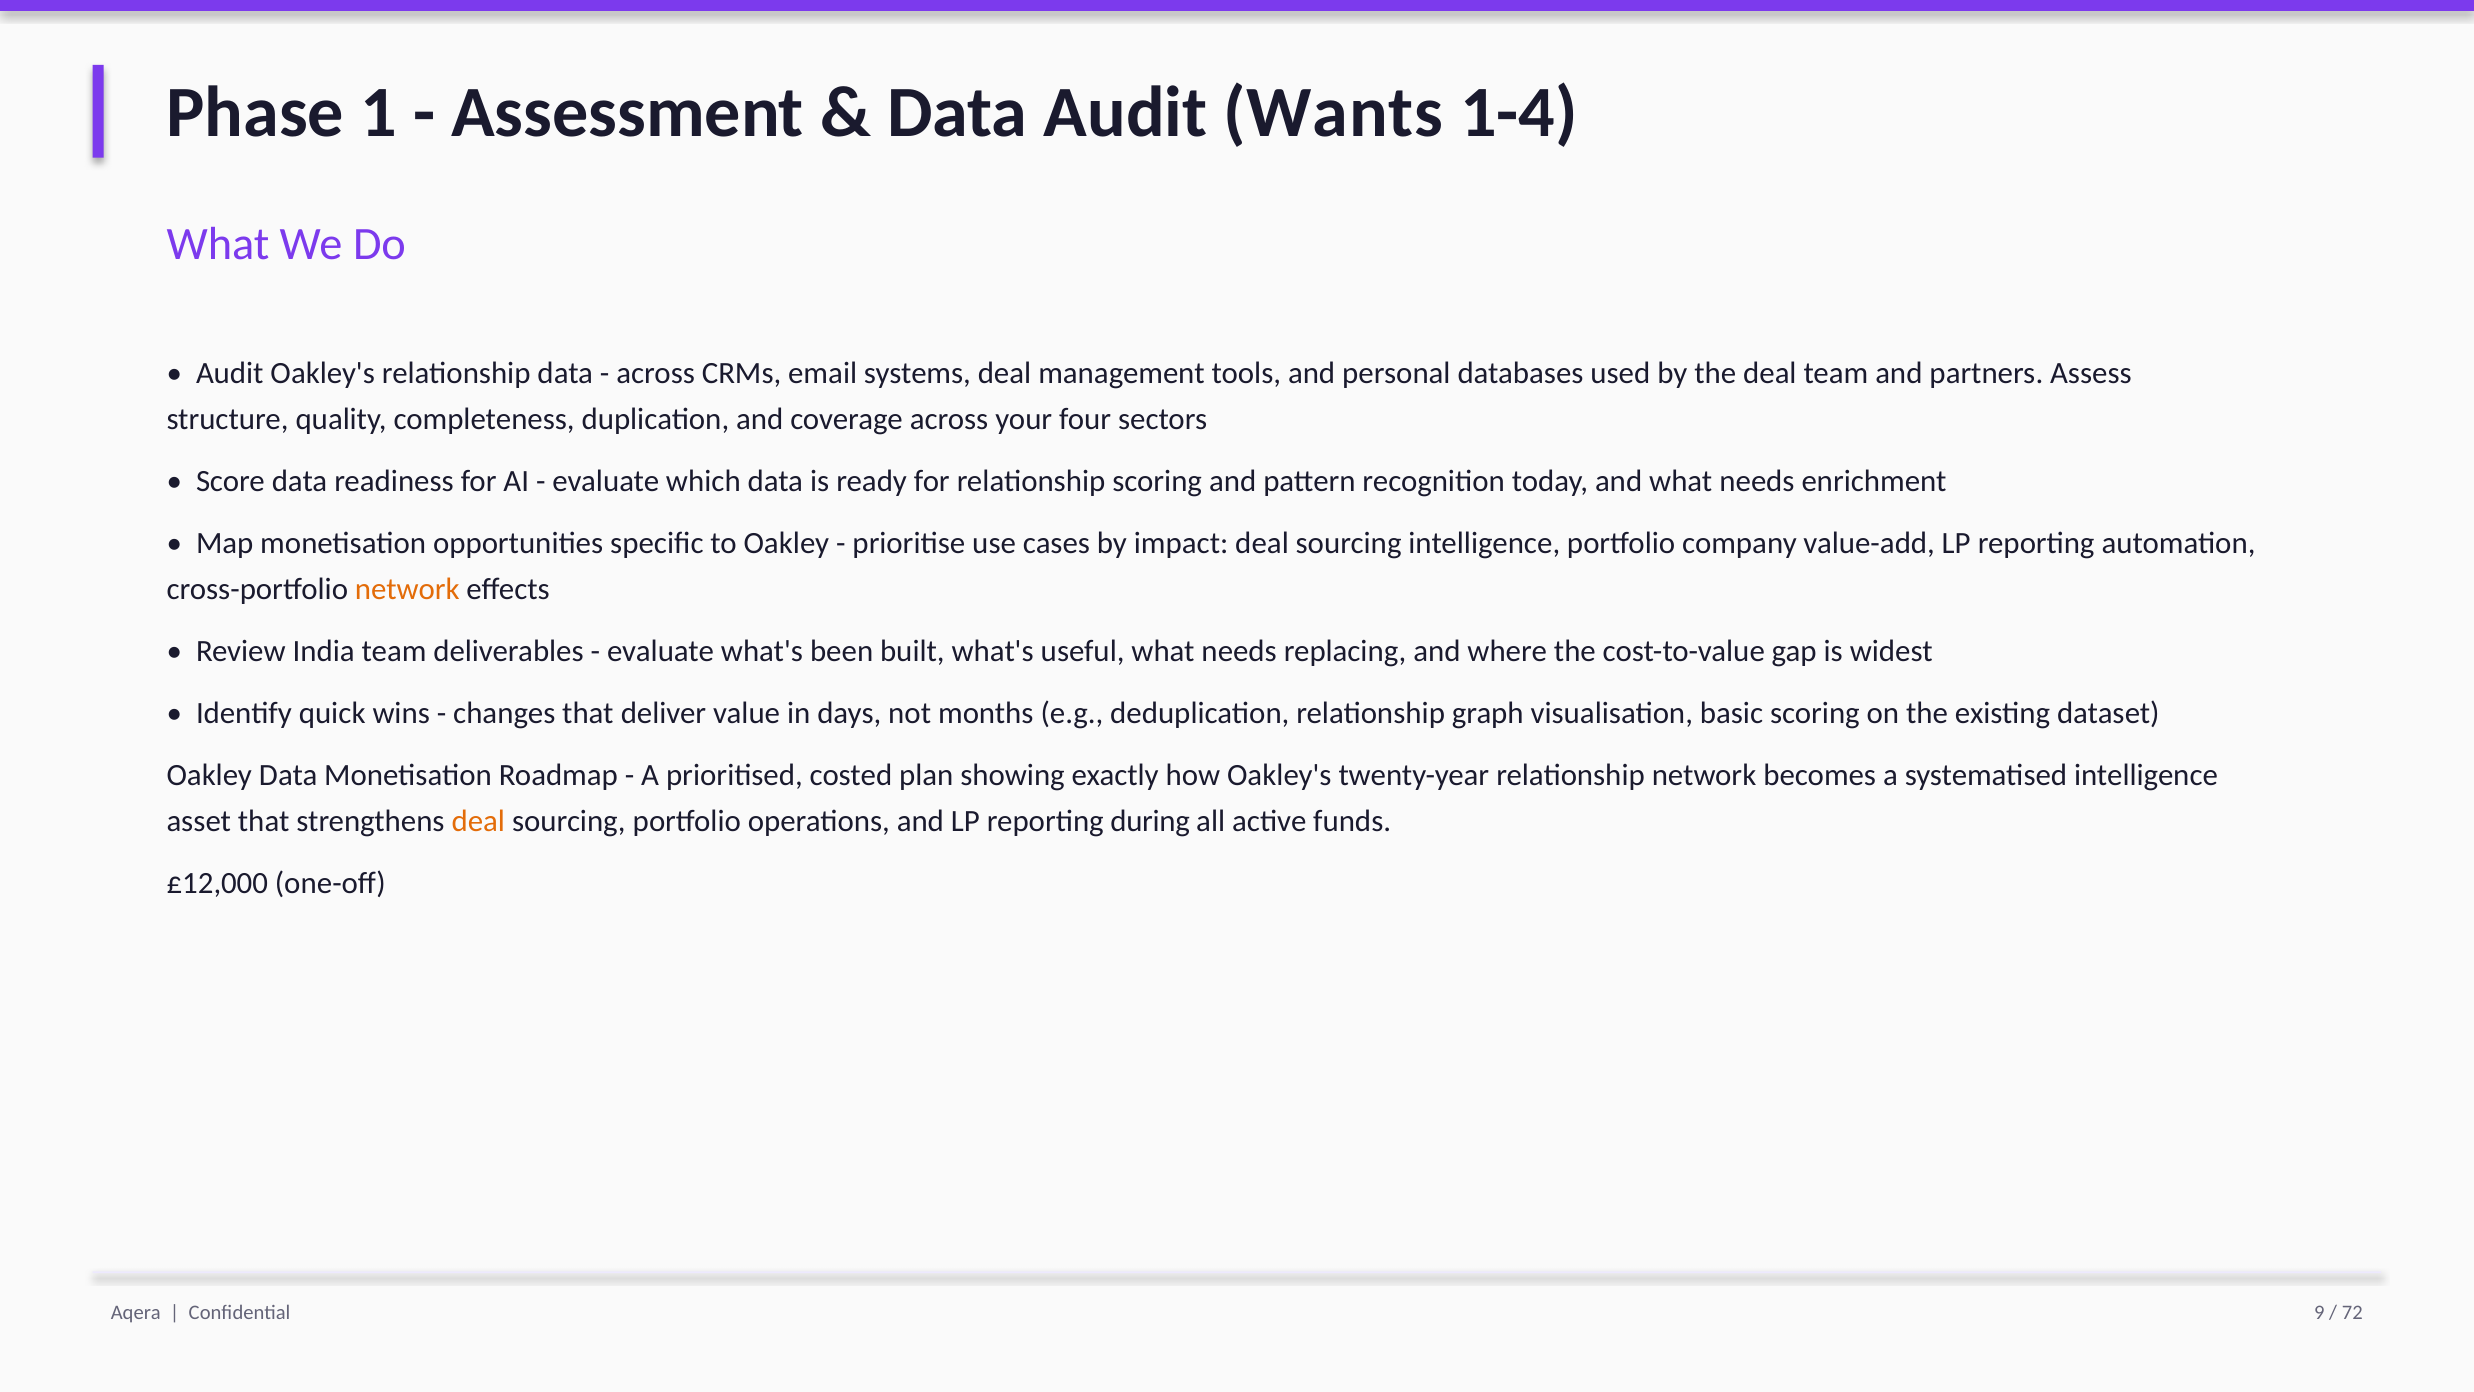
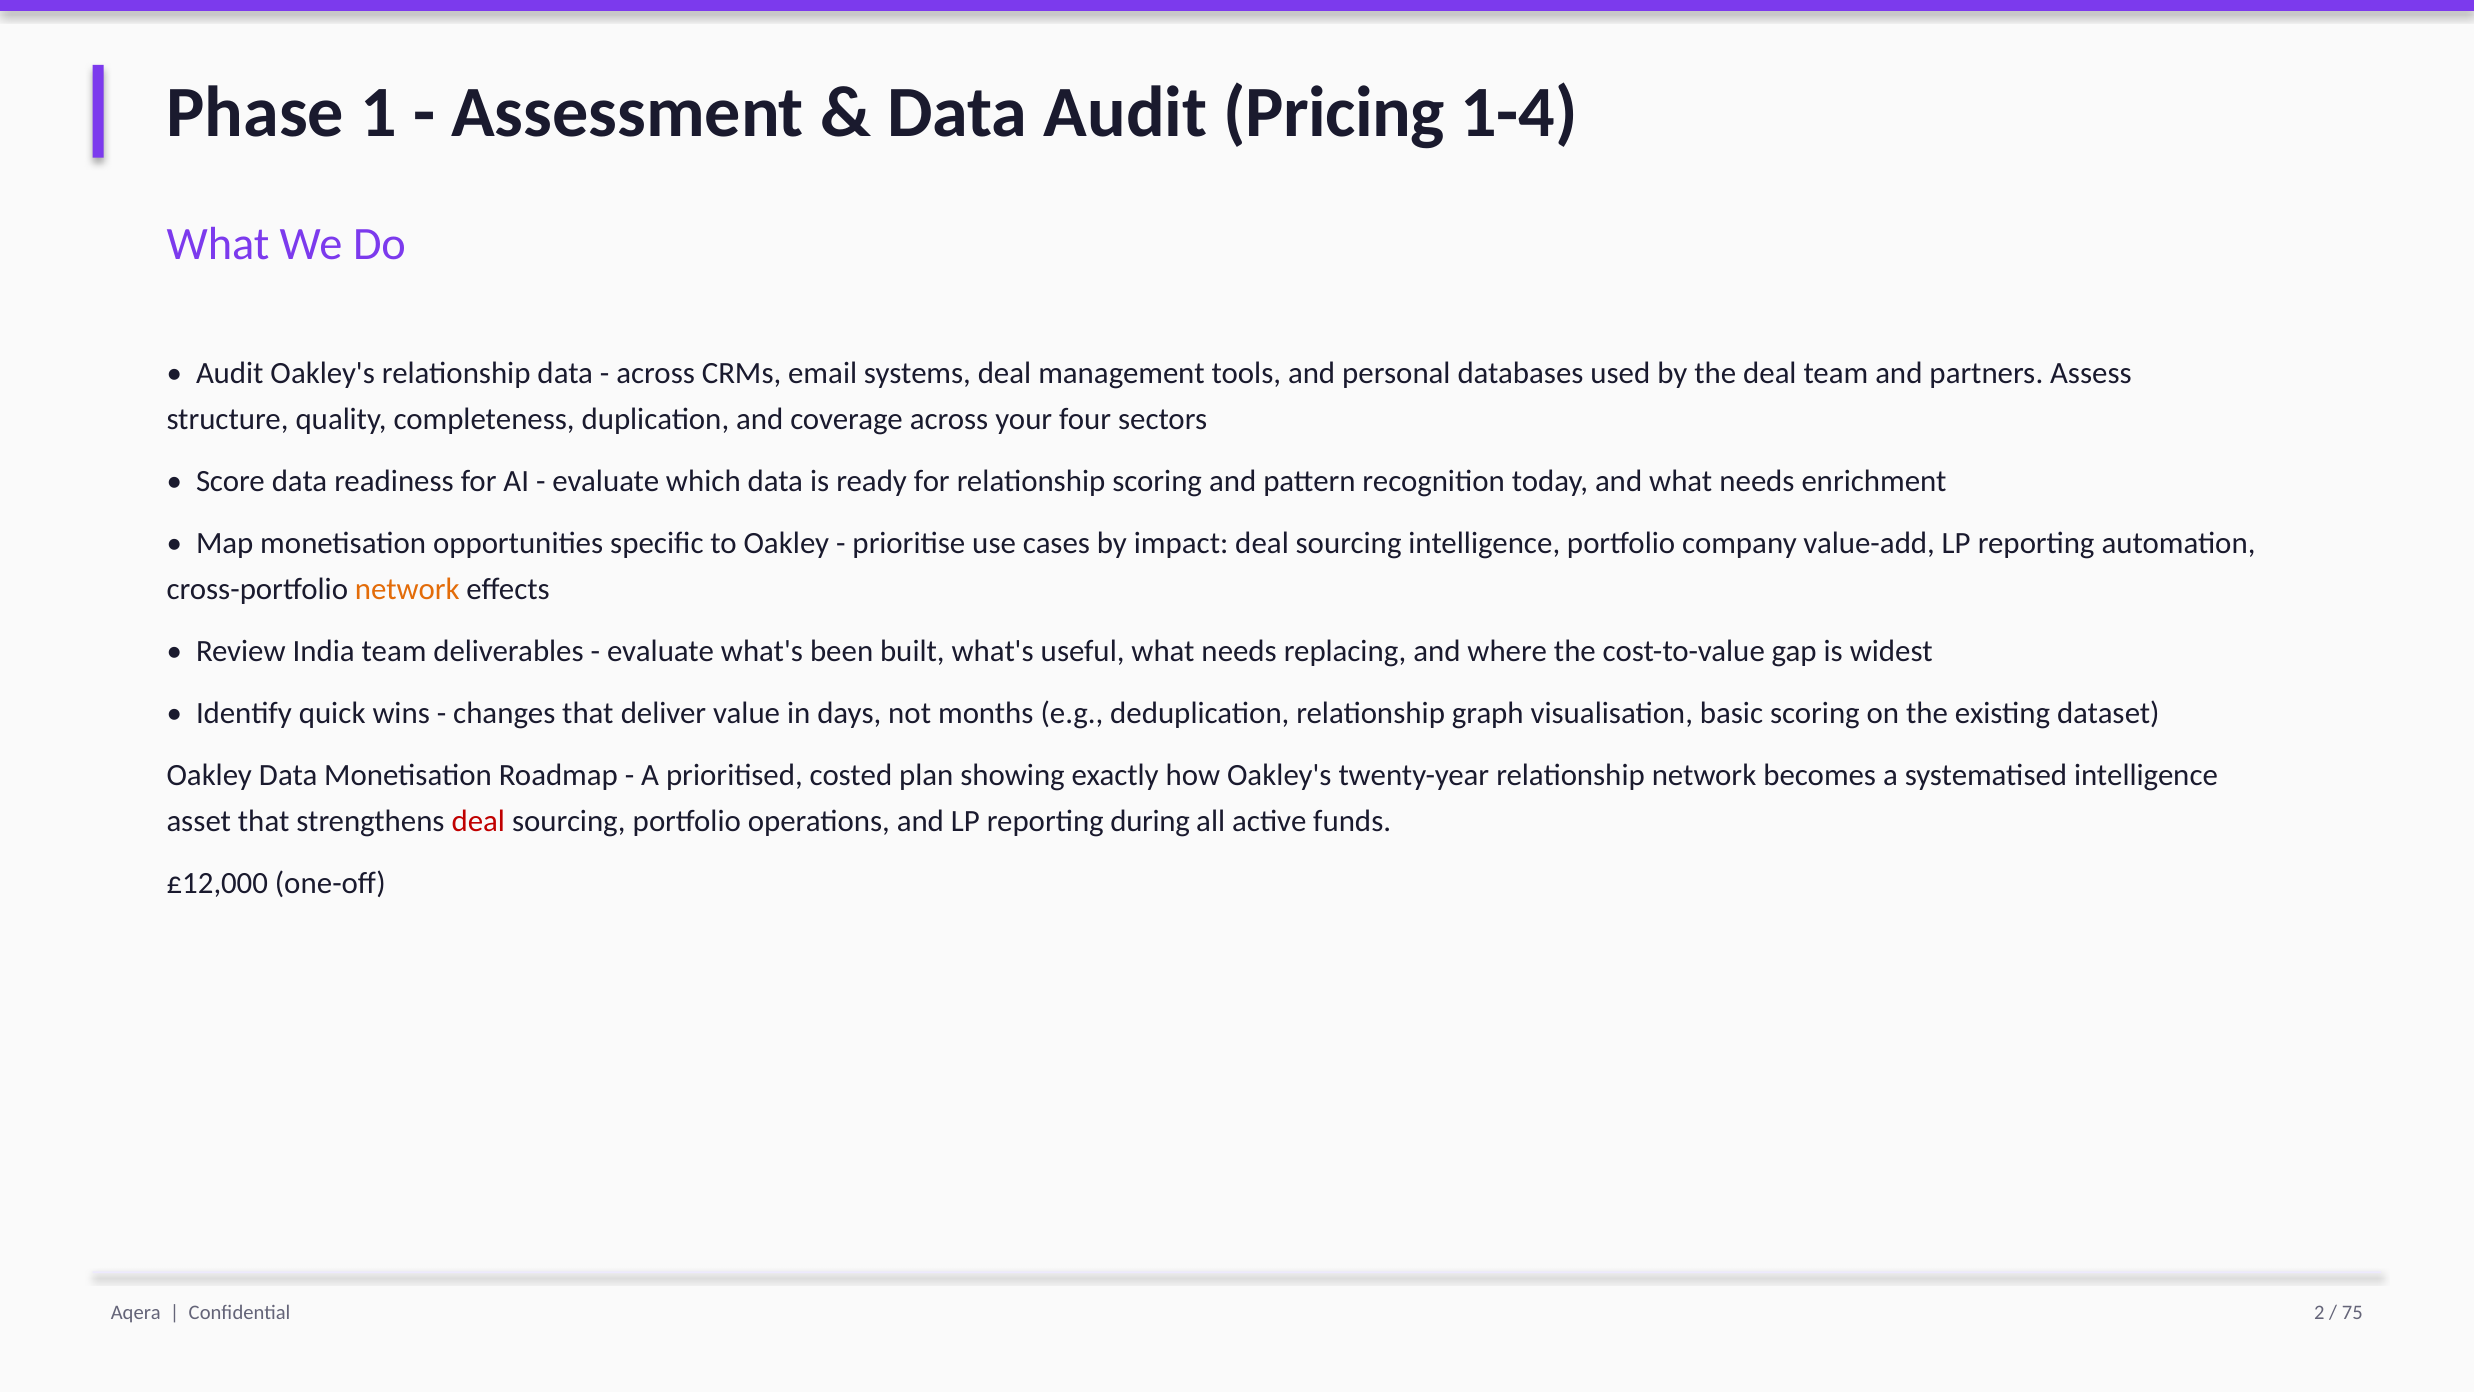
Wants: Wants -> Pricing
deal at (478, 822) colour: orange -> red
9: 9 -> 2
72: 72 -> 75
